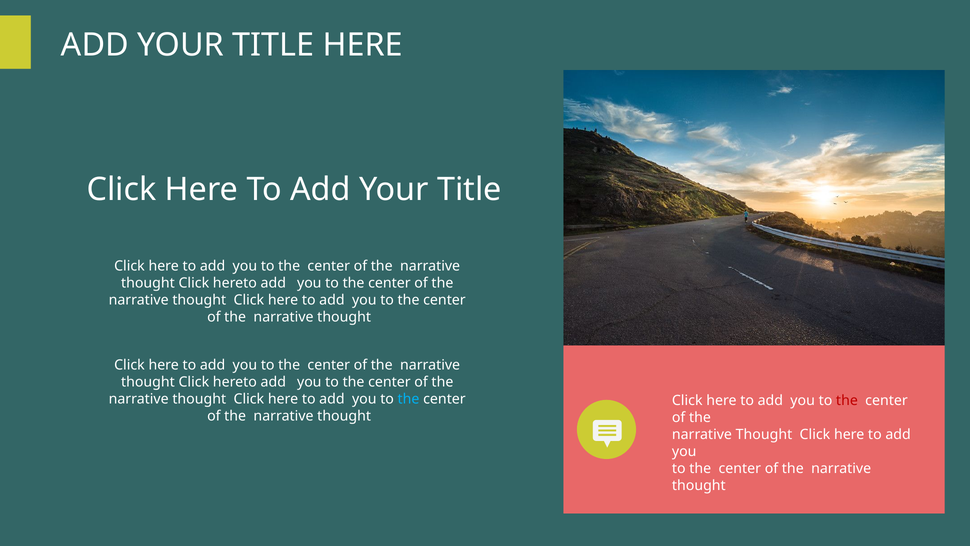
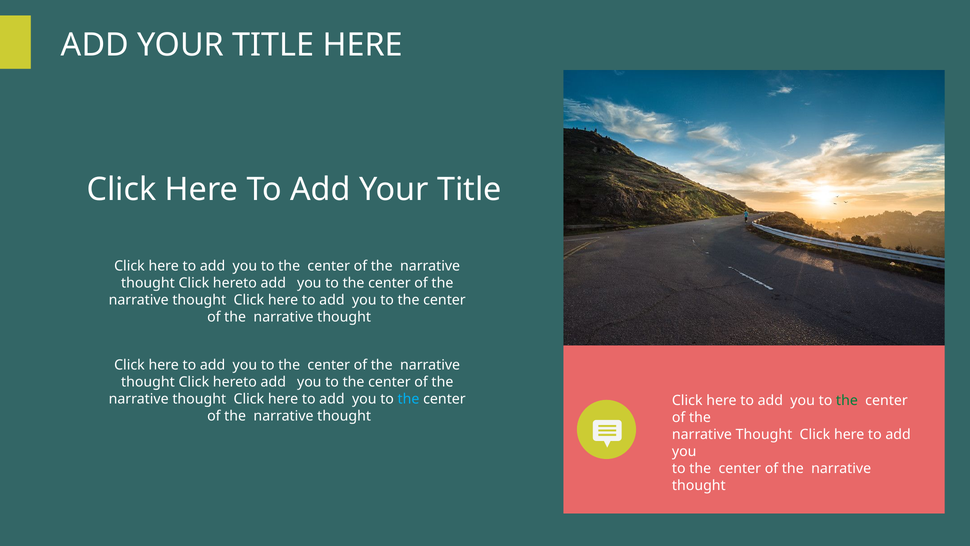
the at (847, 400) colour: red -> green
